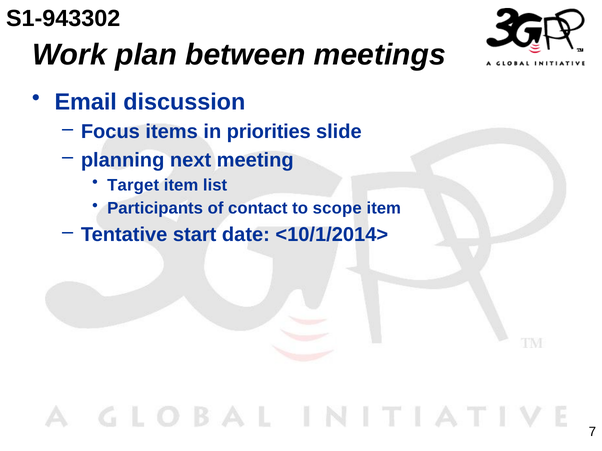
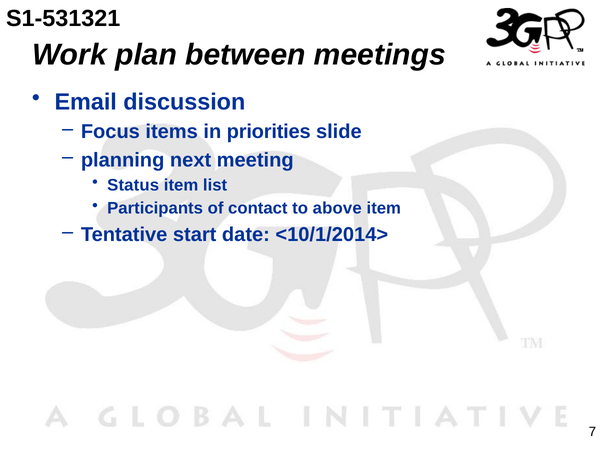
S1-943302: S1-943302 -> S1-531321
Target: Target -> Status
scope: scope -> above
